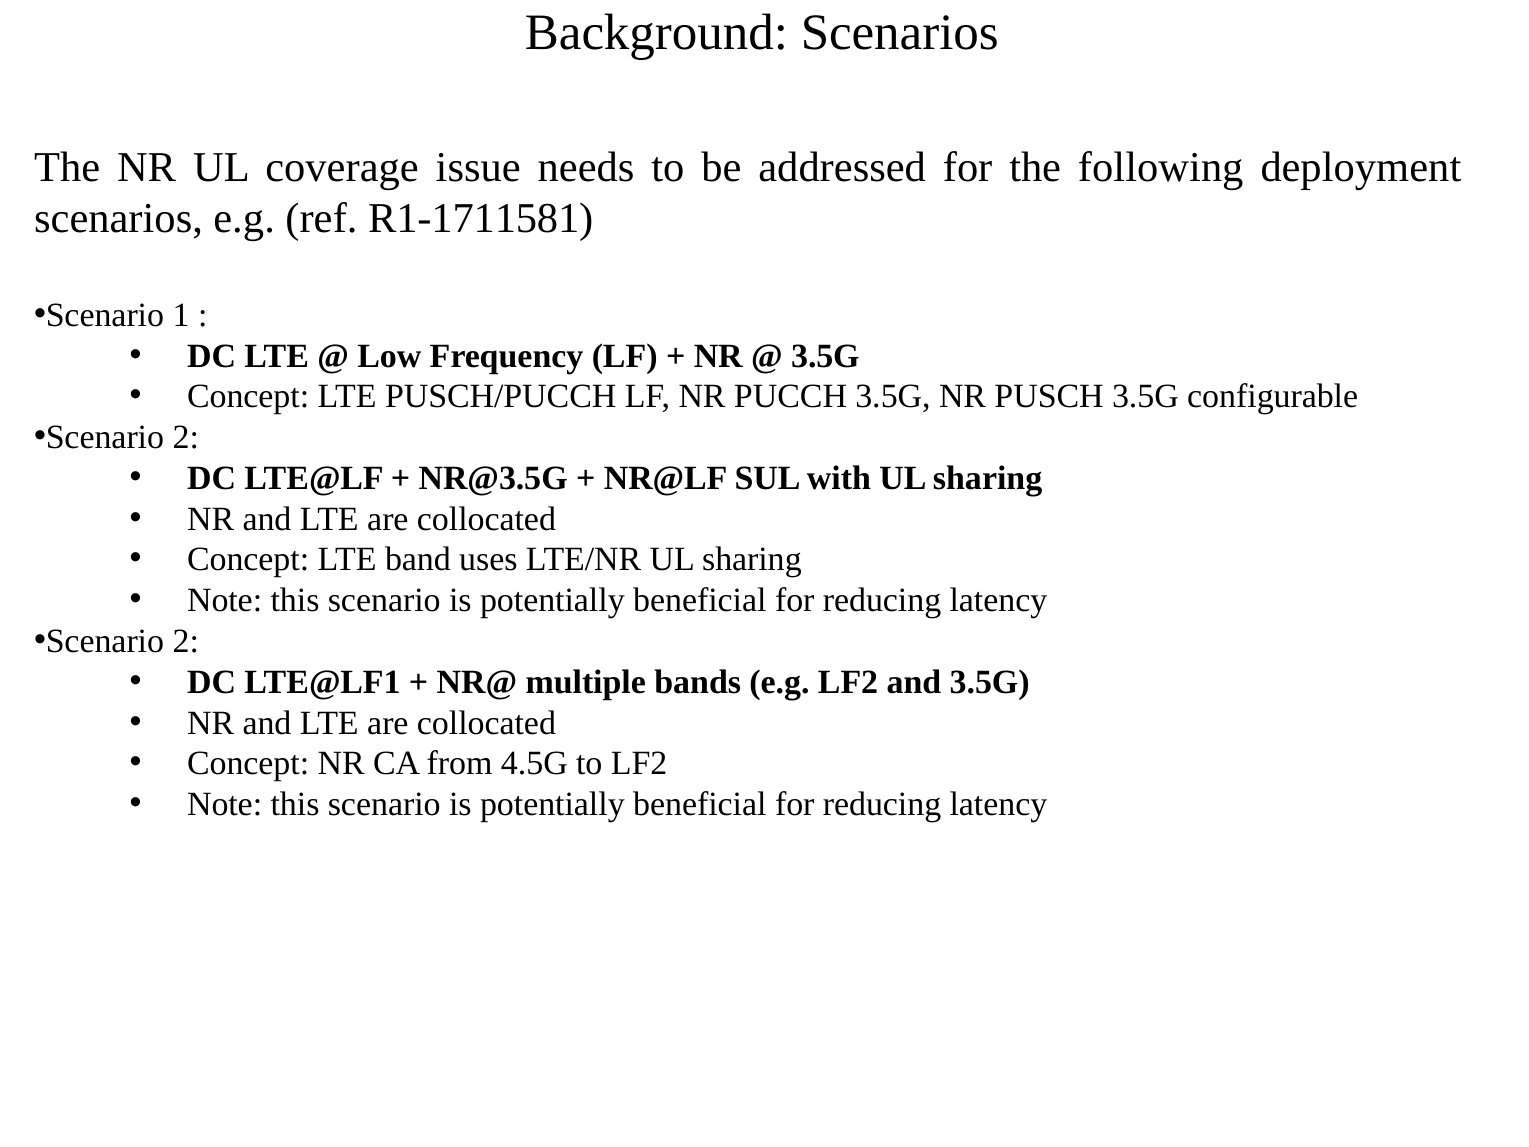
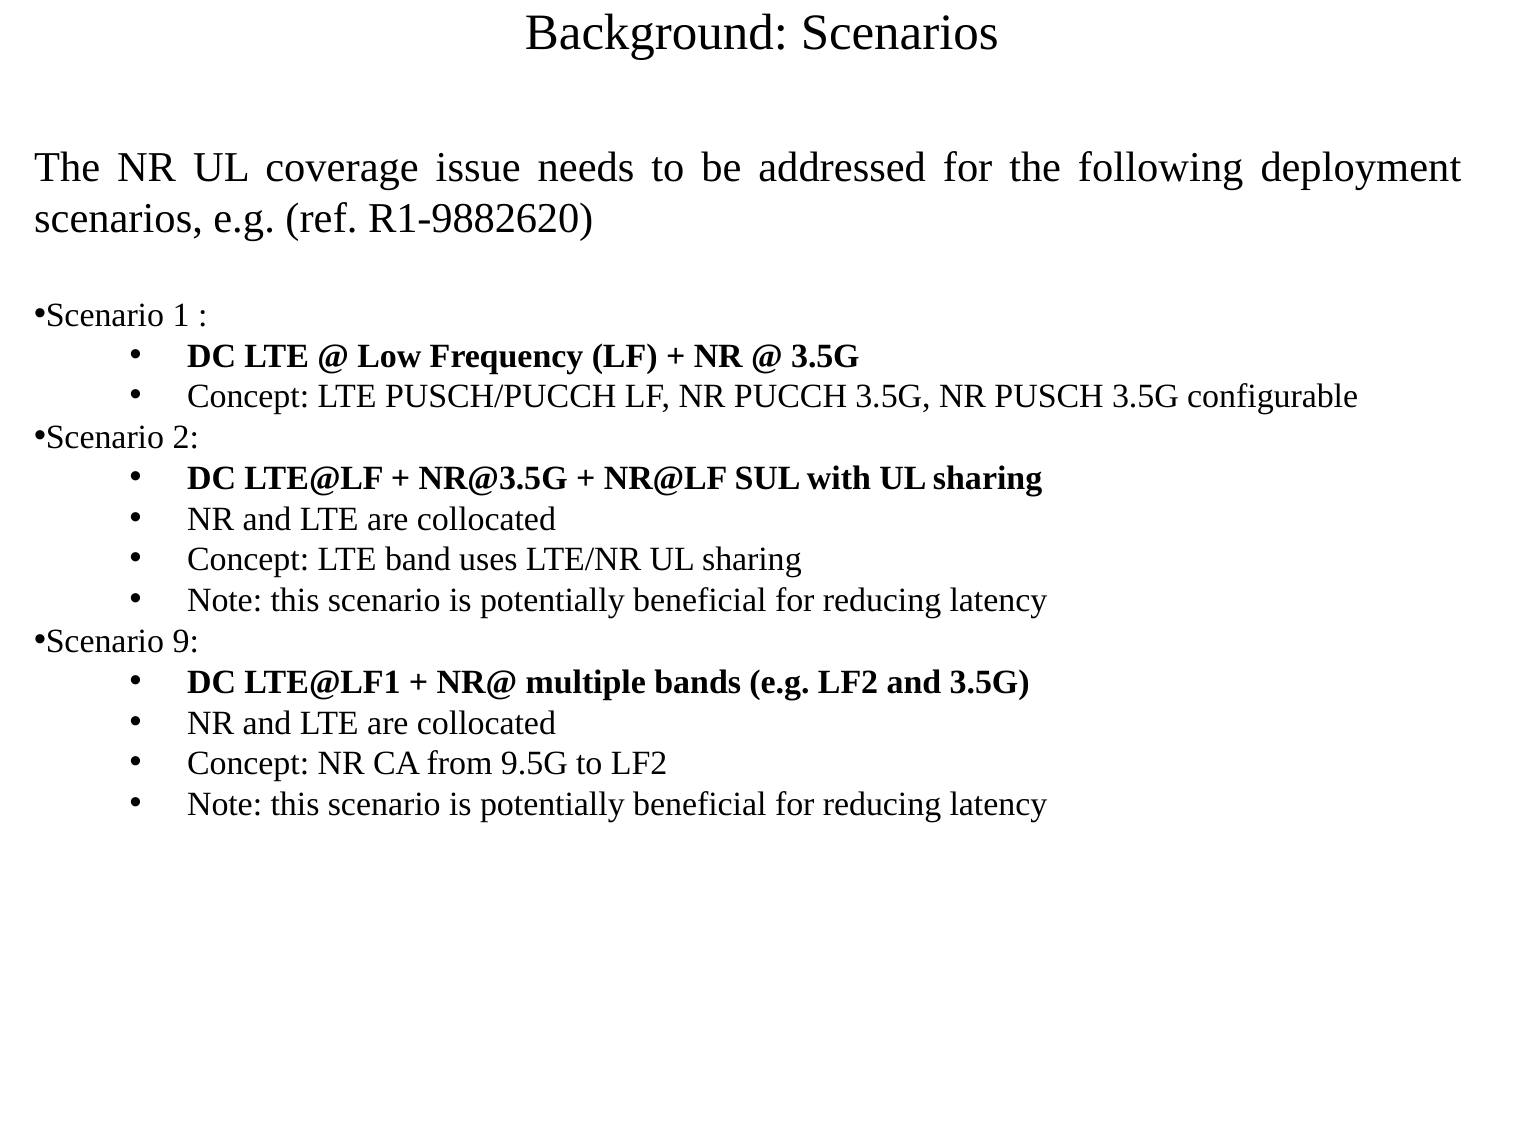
R1-1711581: R1-1711581 -> R1-9882620
2 at (186, 641): 2 -> 9
4.5G: 4.5G -> 9.5G
